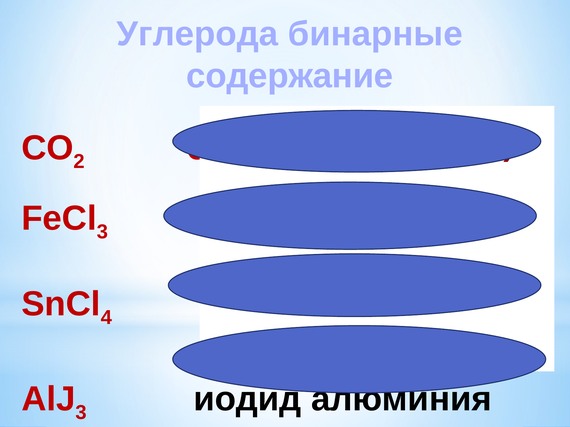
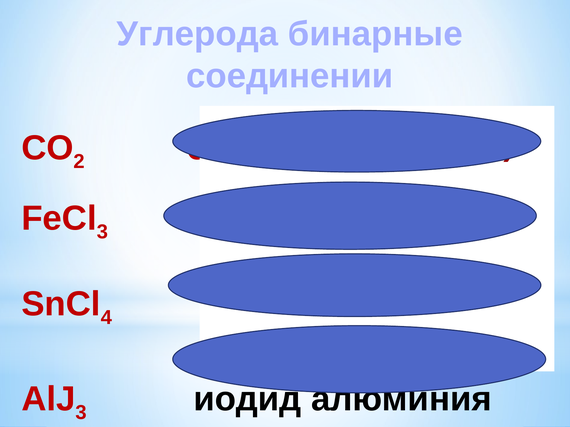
содержание: содержание -> соединении
